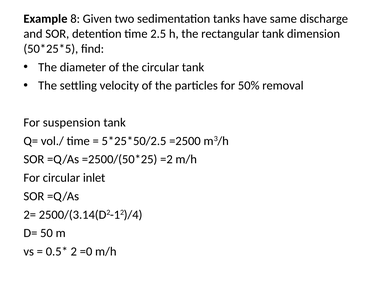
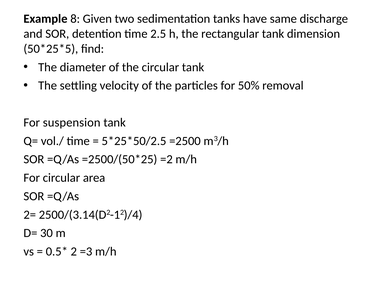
inlet: inlet -> area
50: 50 -> 30
=0: =0 -> =3
